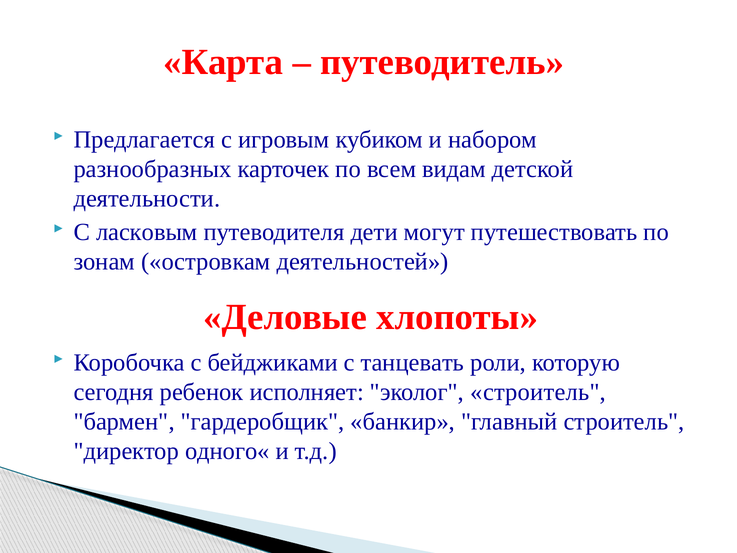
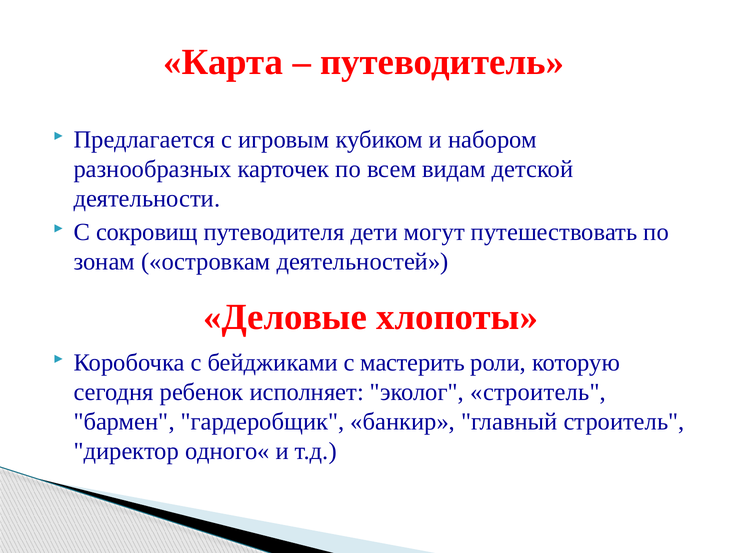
ласковым: ласковым -> сокровищ
танцевать: танцевать -> мастерить
